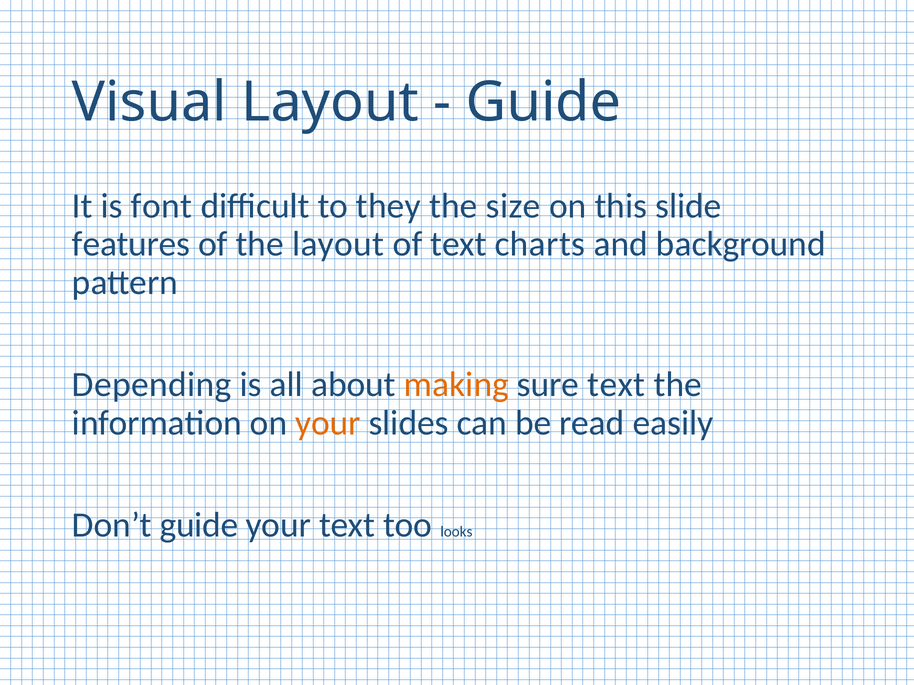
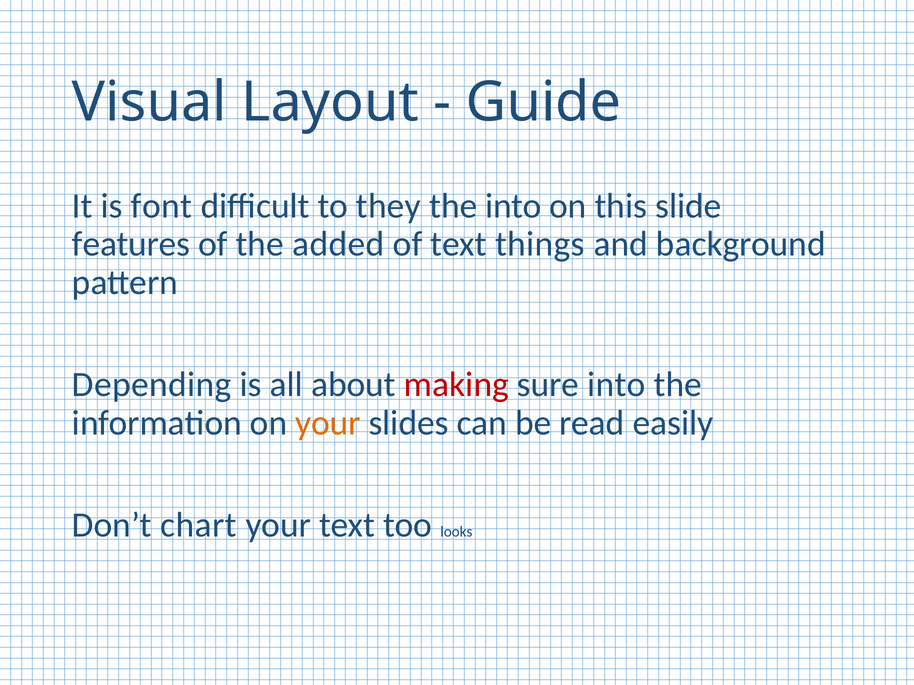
the size: size -> into
the layout: layout -> added
charts: charts -> things
making colour: orange -> red
sure text: text -> into
Don’t guide: guide -> chart
